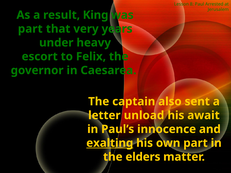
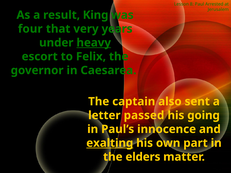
part at (30, 29): part -> four
heavy underline: none -> present
unload: unload -> passed
await: await -> going
